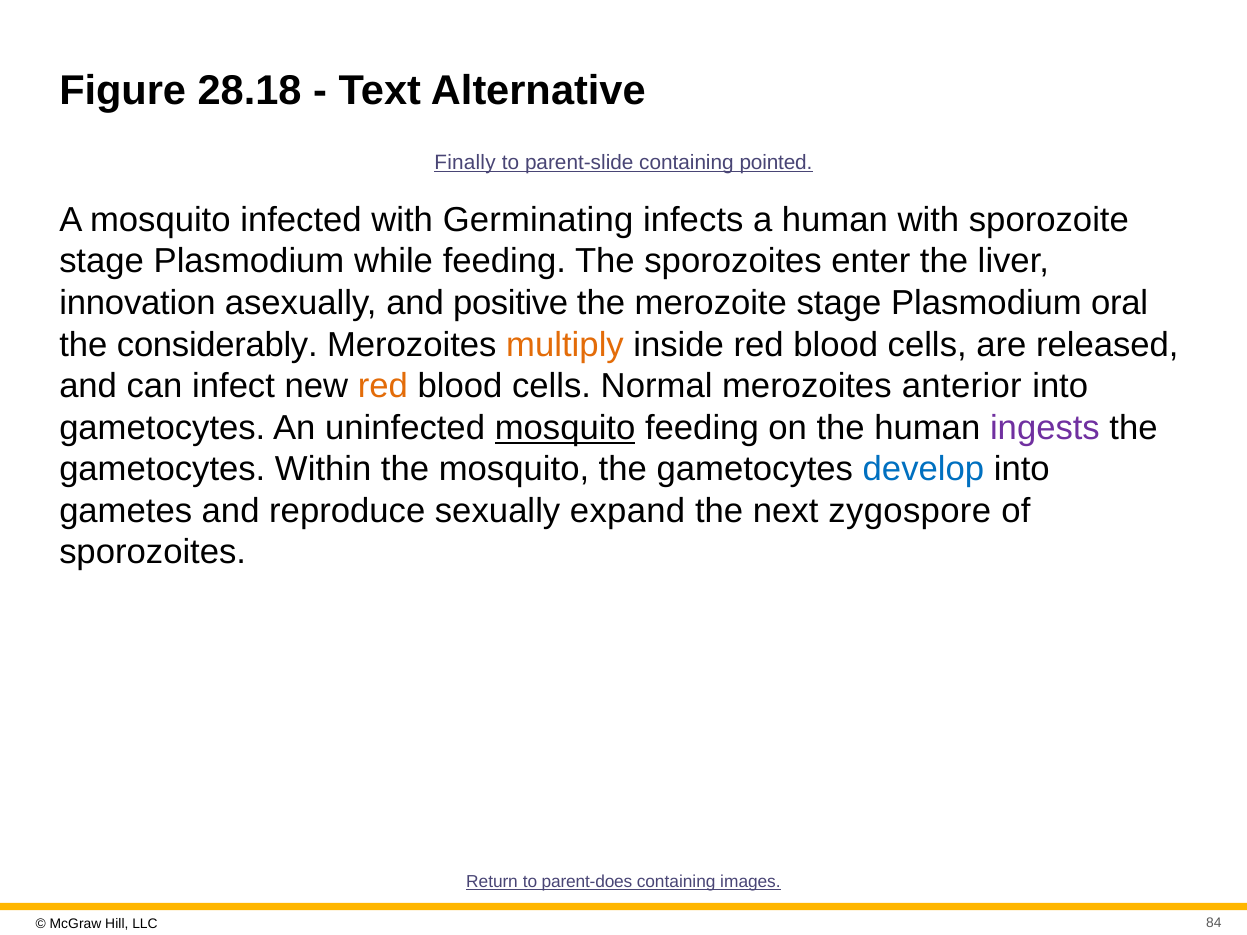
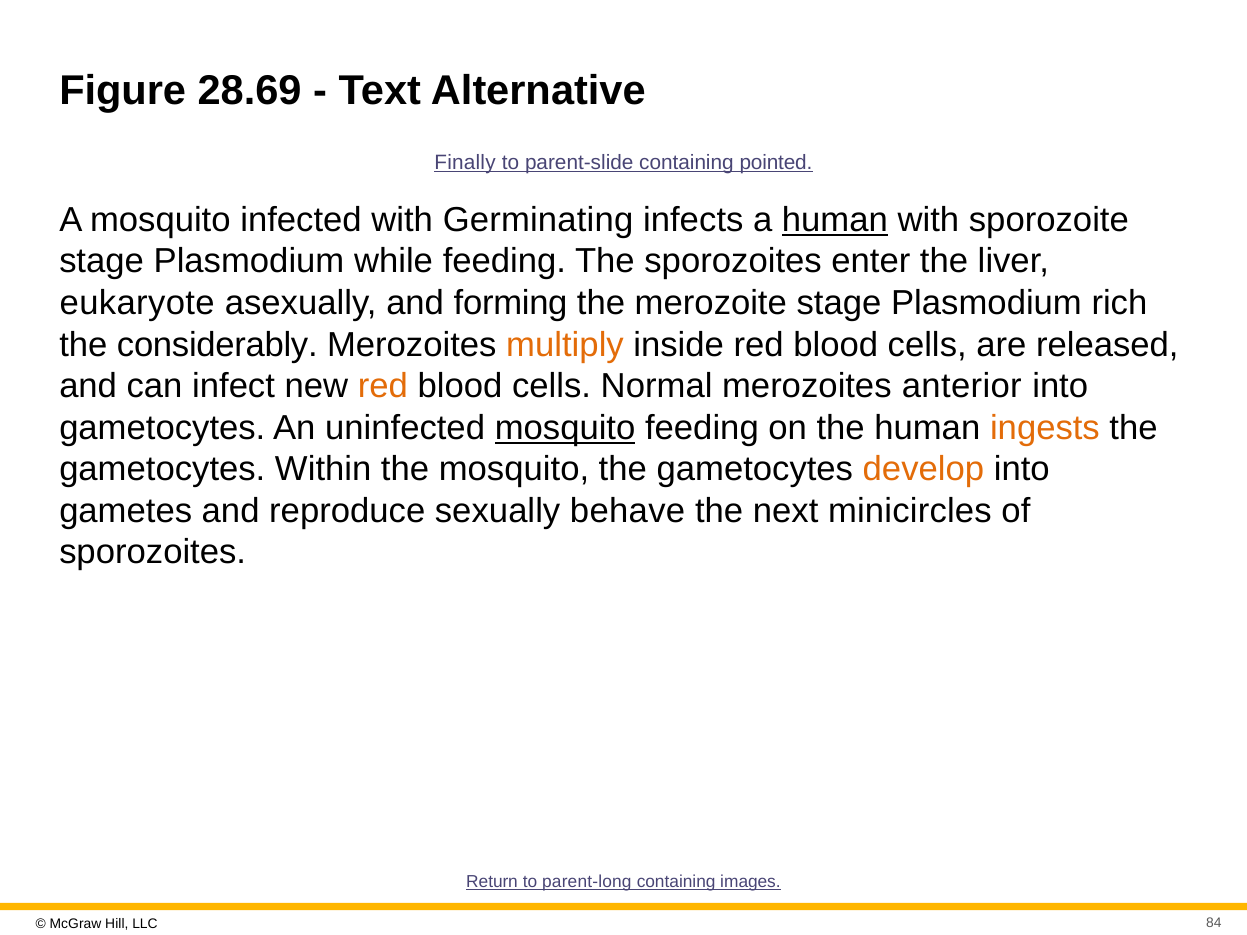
28.18: 28.18 -> 28.69
human at (835, 220) underline: none -> present
innovation: innovation -> eukaryote
positive: positive -> forming
oral: oral -> rich
ingests colour: purple -> orange
develop colour: blue -> orange
expand: expand -> behave
zygospore: zygospore -> minicircles
parent-does: parent-does -> parent-long
